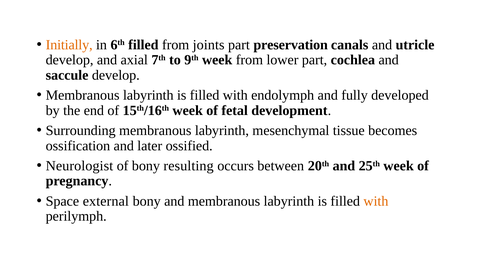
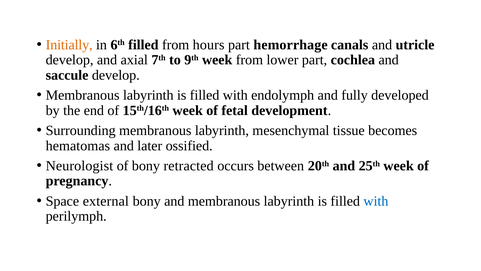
joints: joints -> hours
preservation: preservation -> hemorrhage
ossification: ossification -> hematomas
resulting: resulting -> retracted
with at (376, 201) colour: orange -> blue
